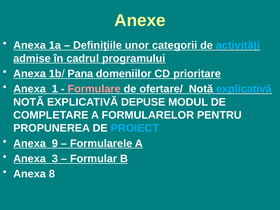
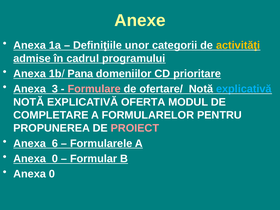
activităţi colour: light blue -> yellow
1: 1 -> 3
DEPUSE: DEPUSE -> OFERTA
PROIECT colour: light blue -> pink
9: 9 -> 6
3 at (55, 159): 3 -> 0
8 at (52, 174): 8 -> 0
